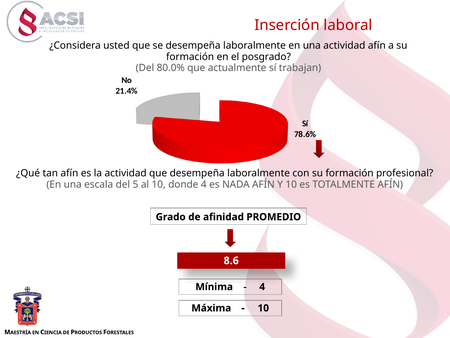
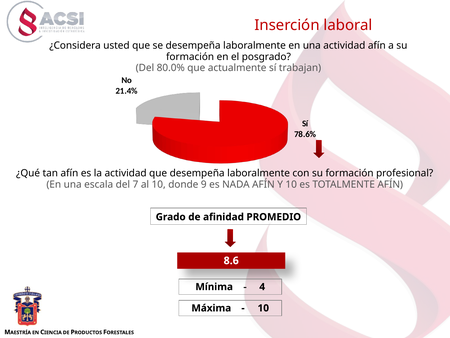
5: 5 -> 7
donde 4: 4 -> 9
